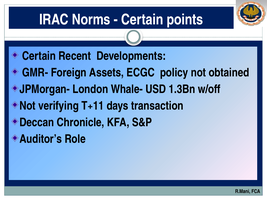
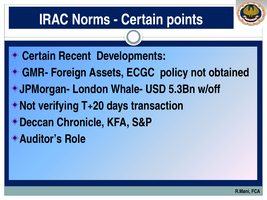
1.3Bn: 1.3Bn -> 5.3Bn
T+11: T+11 -> T+20
